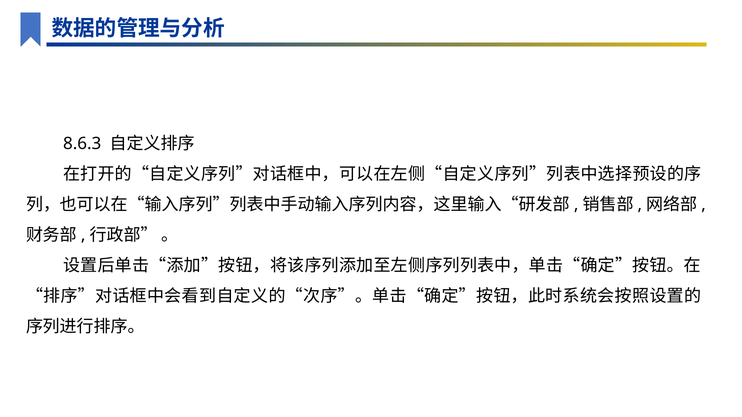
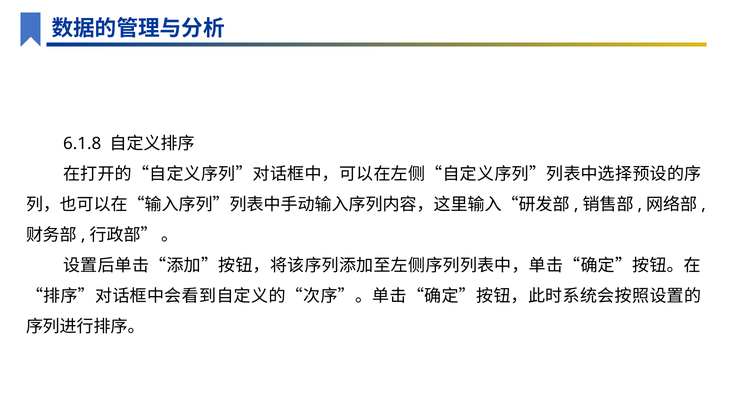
8.6.3: 8.6.3 -> 6.1.8
